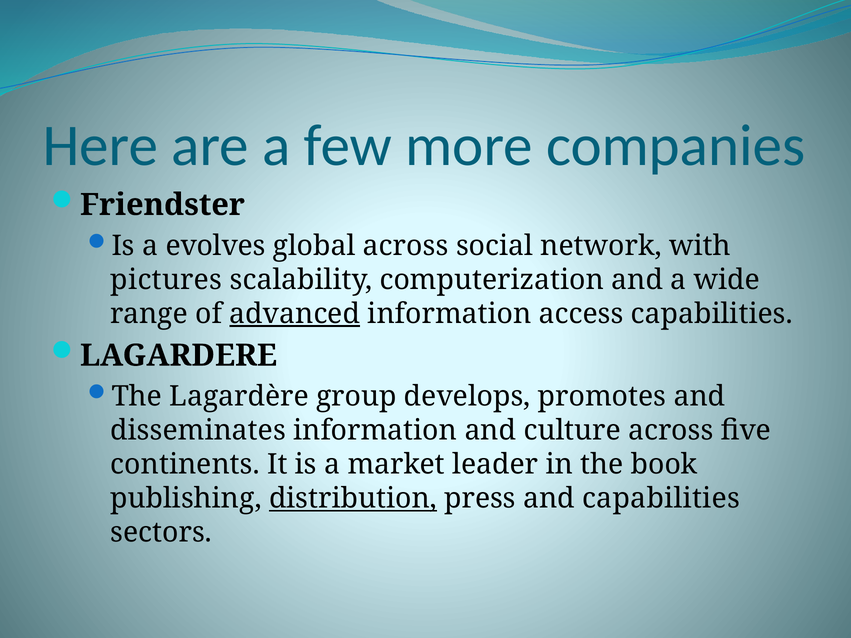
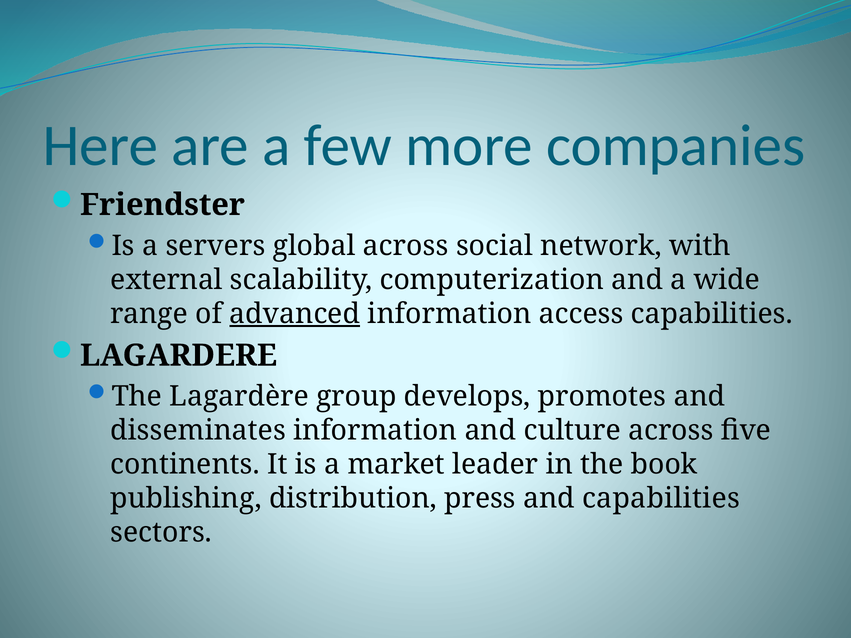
evolves: evolves -> servers
pictures: pictures -> external
distribution underline: present -> none
